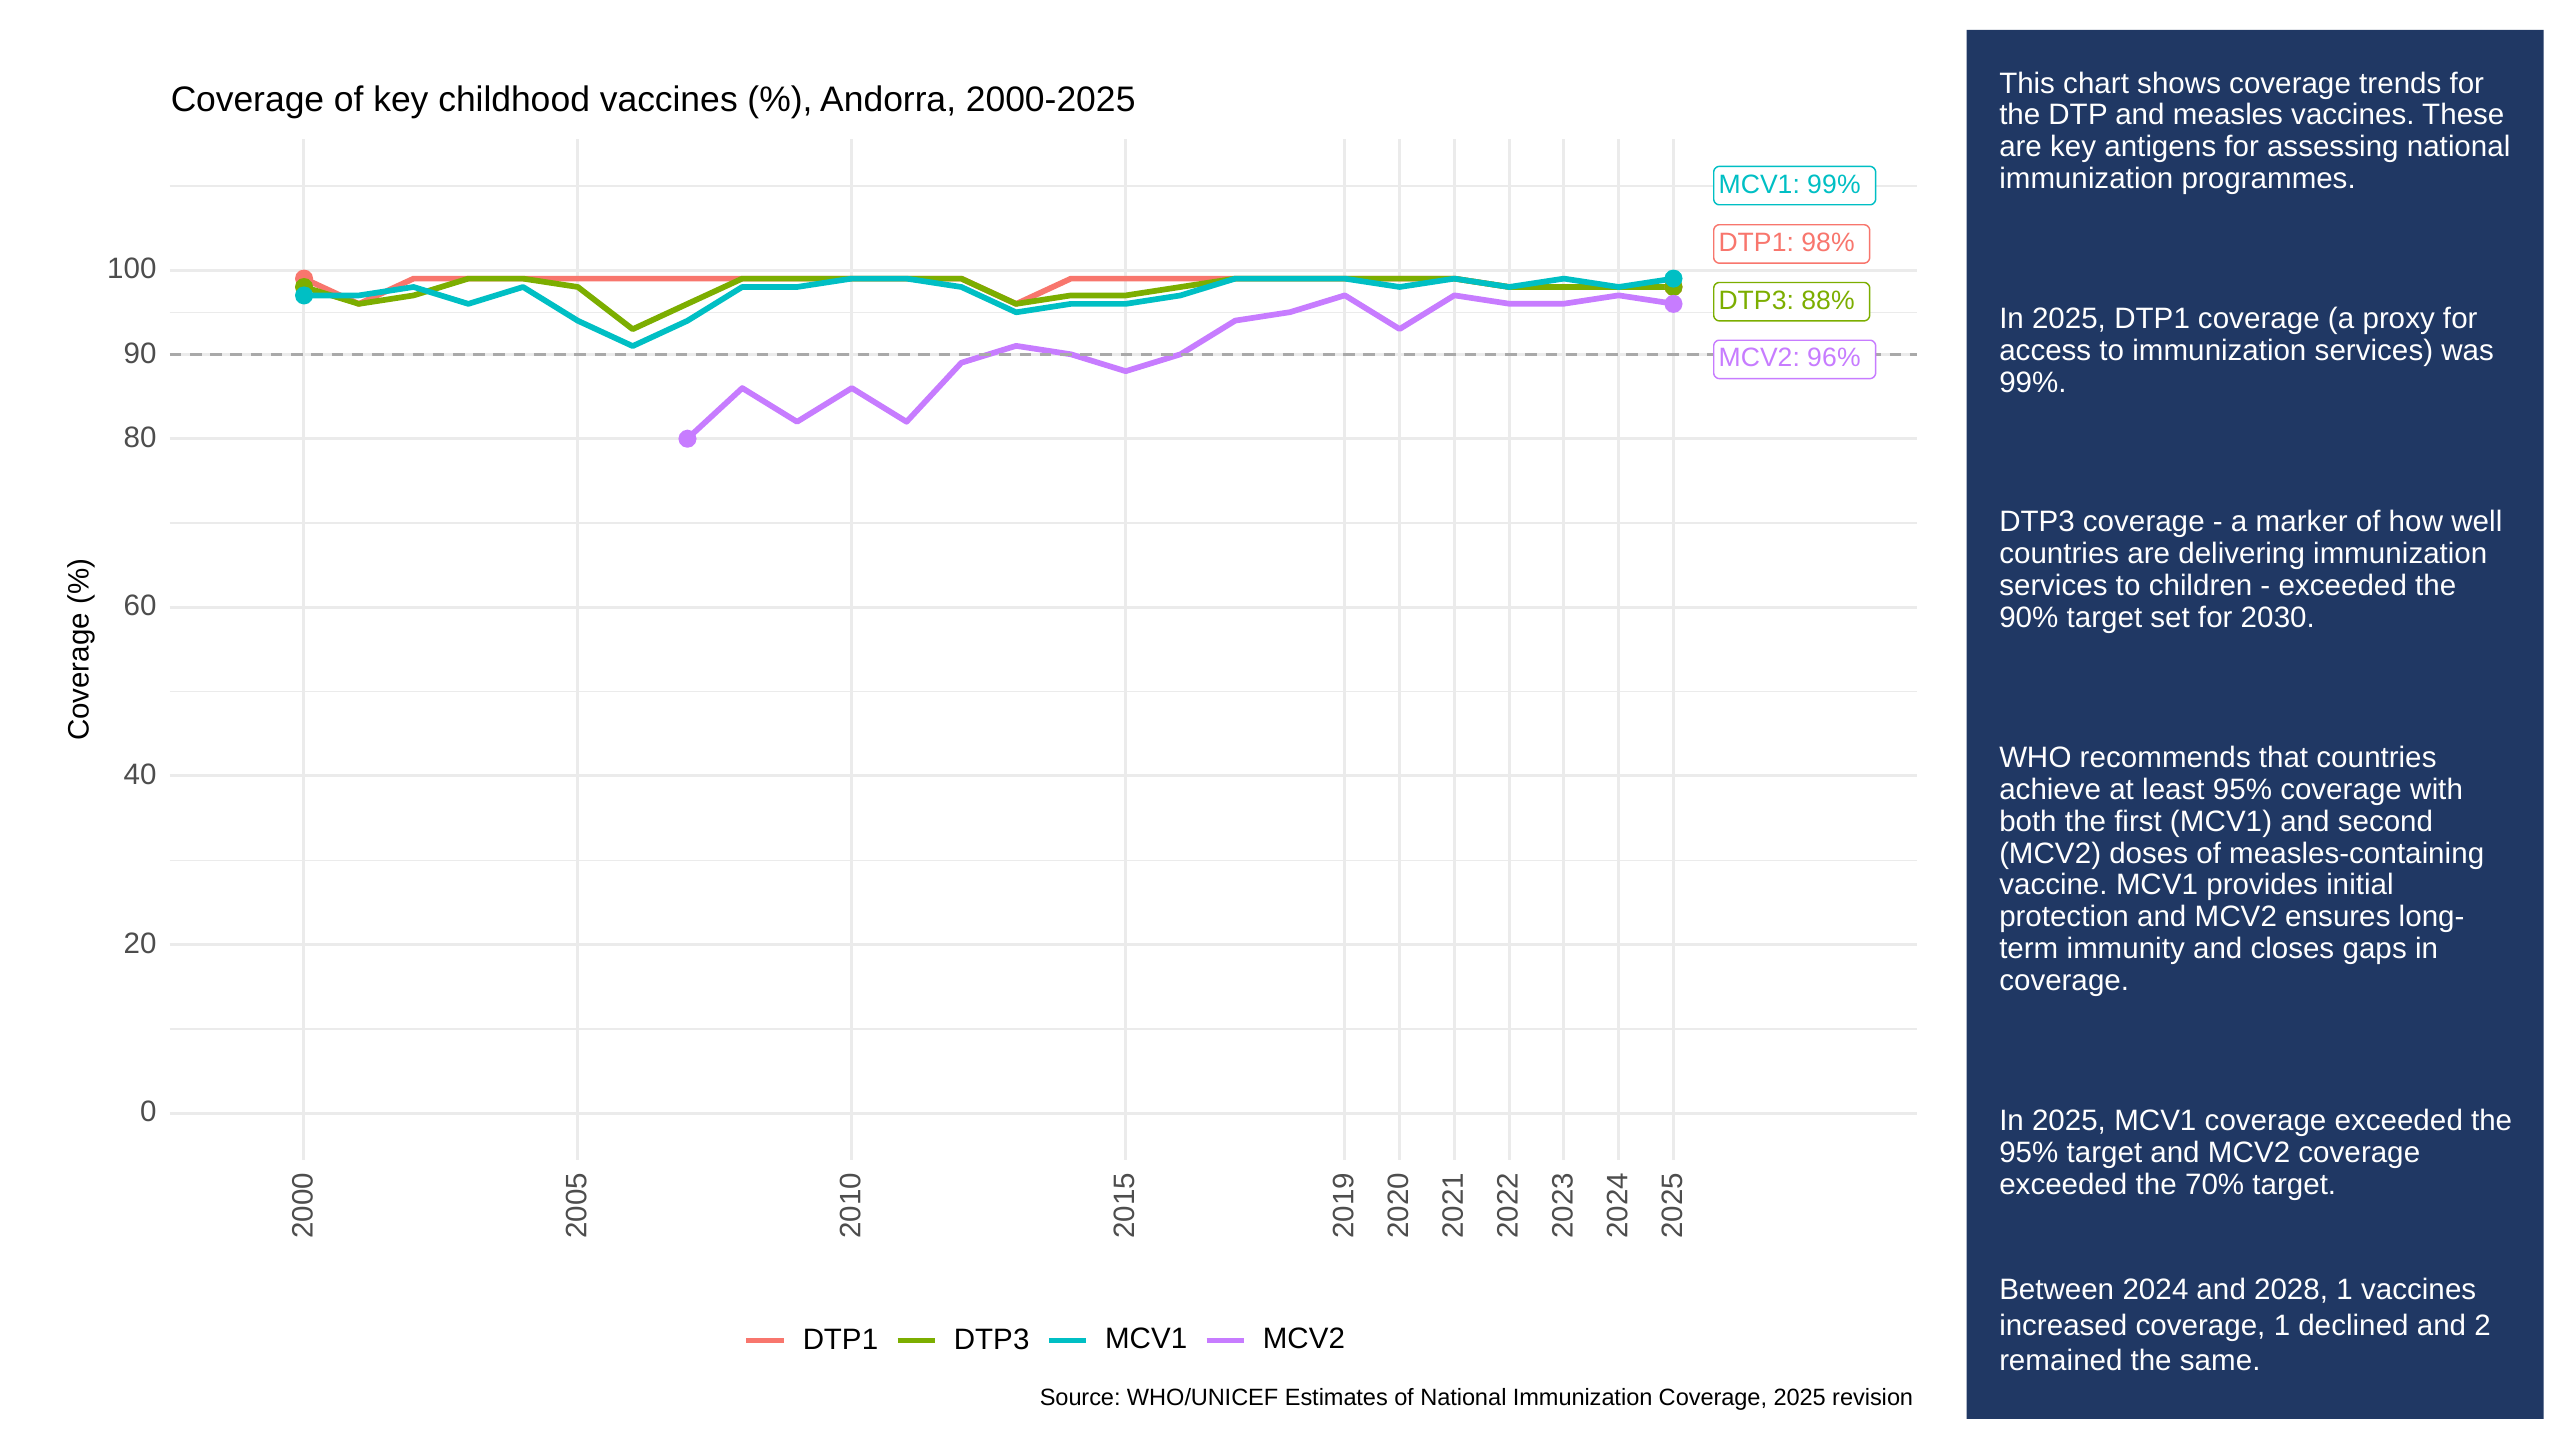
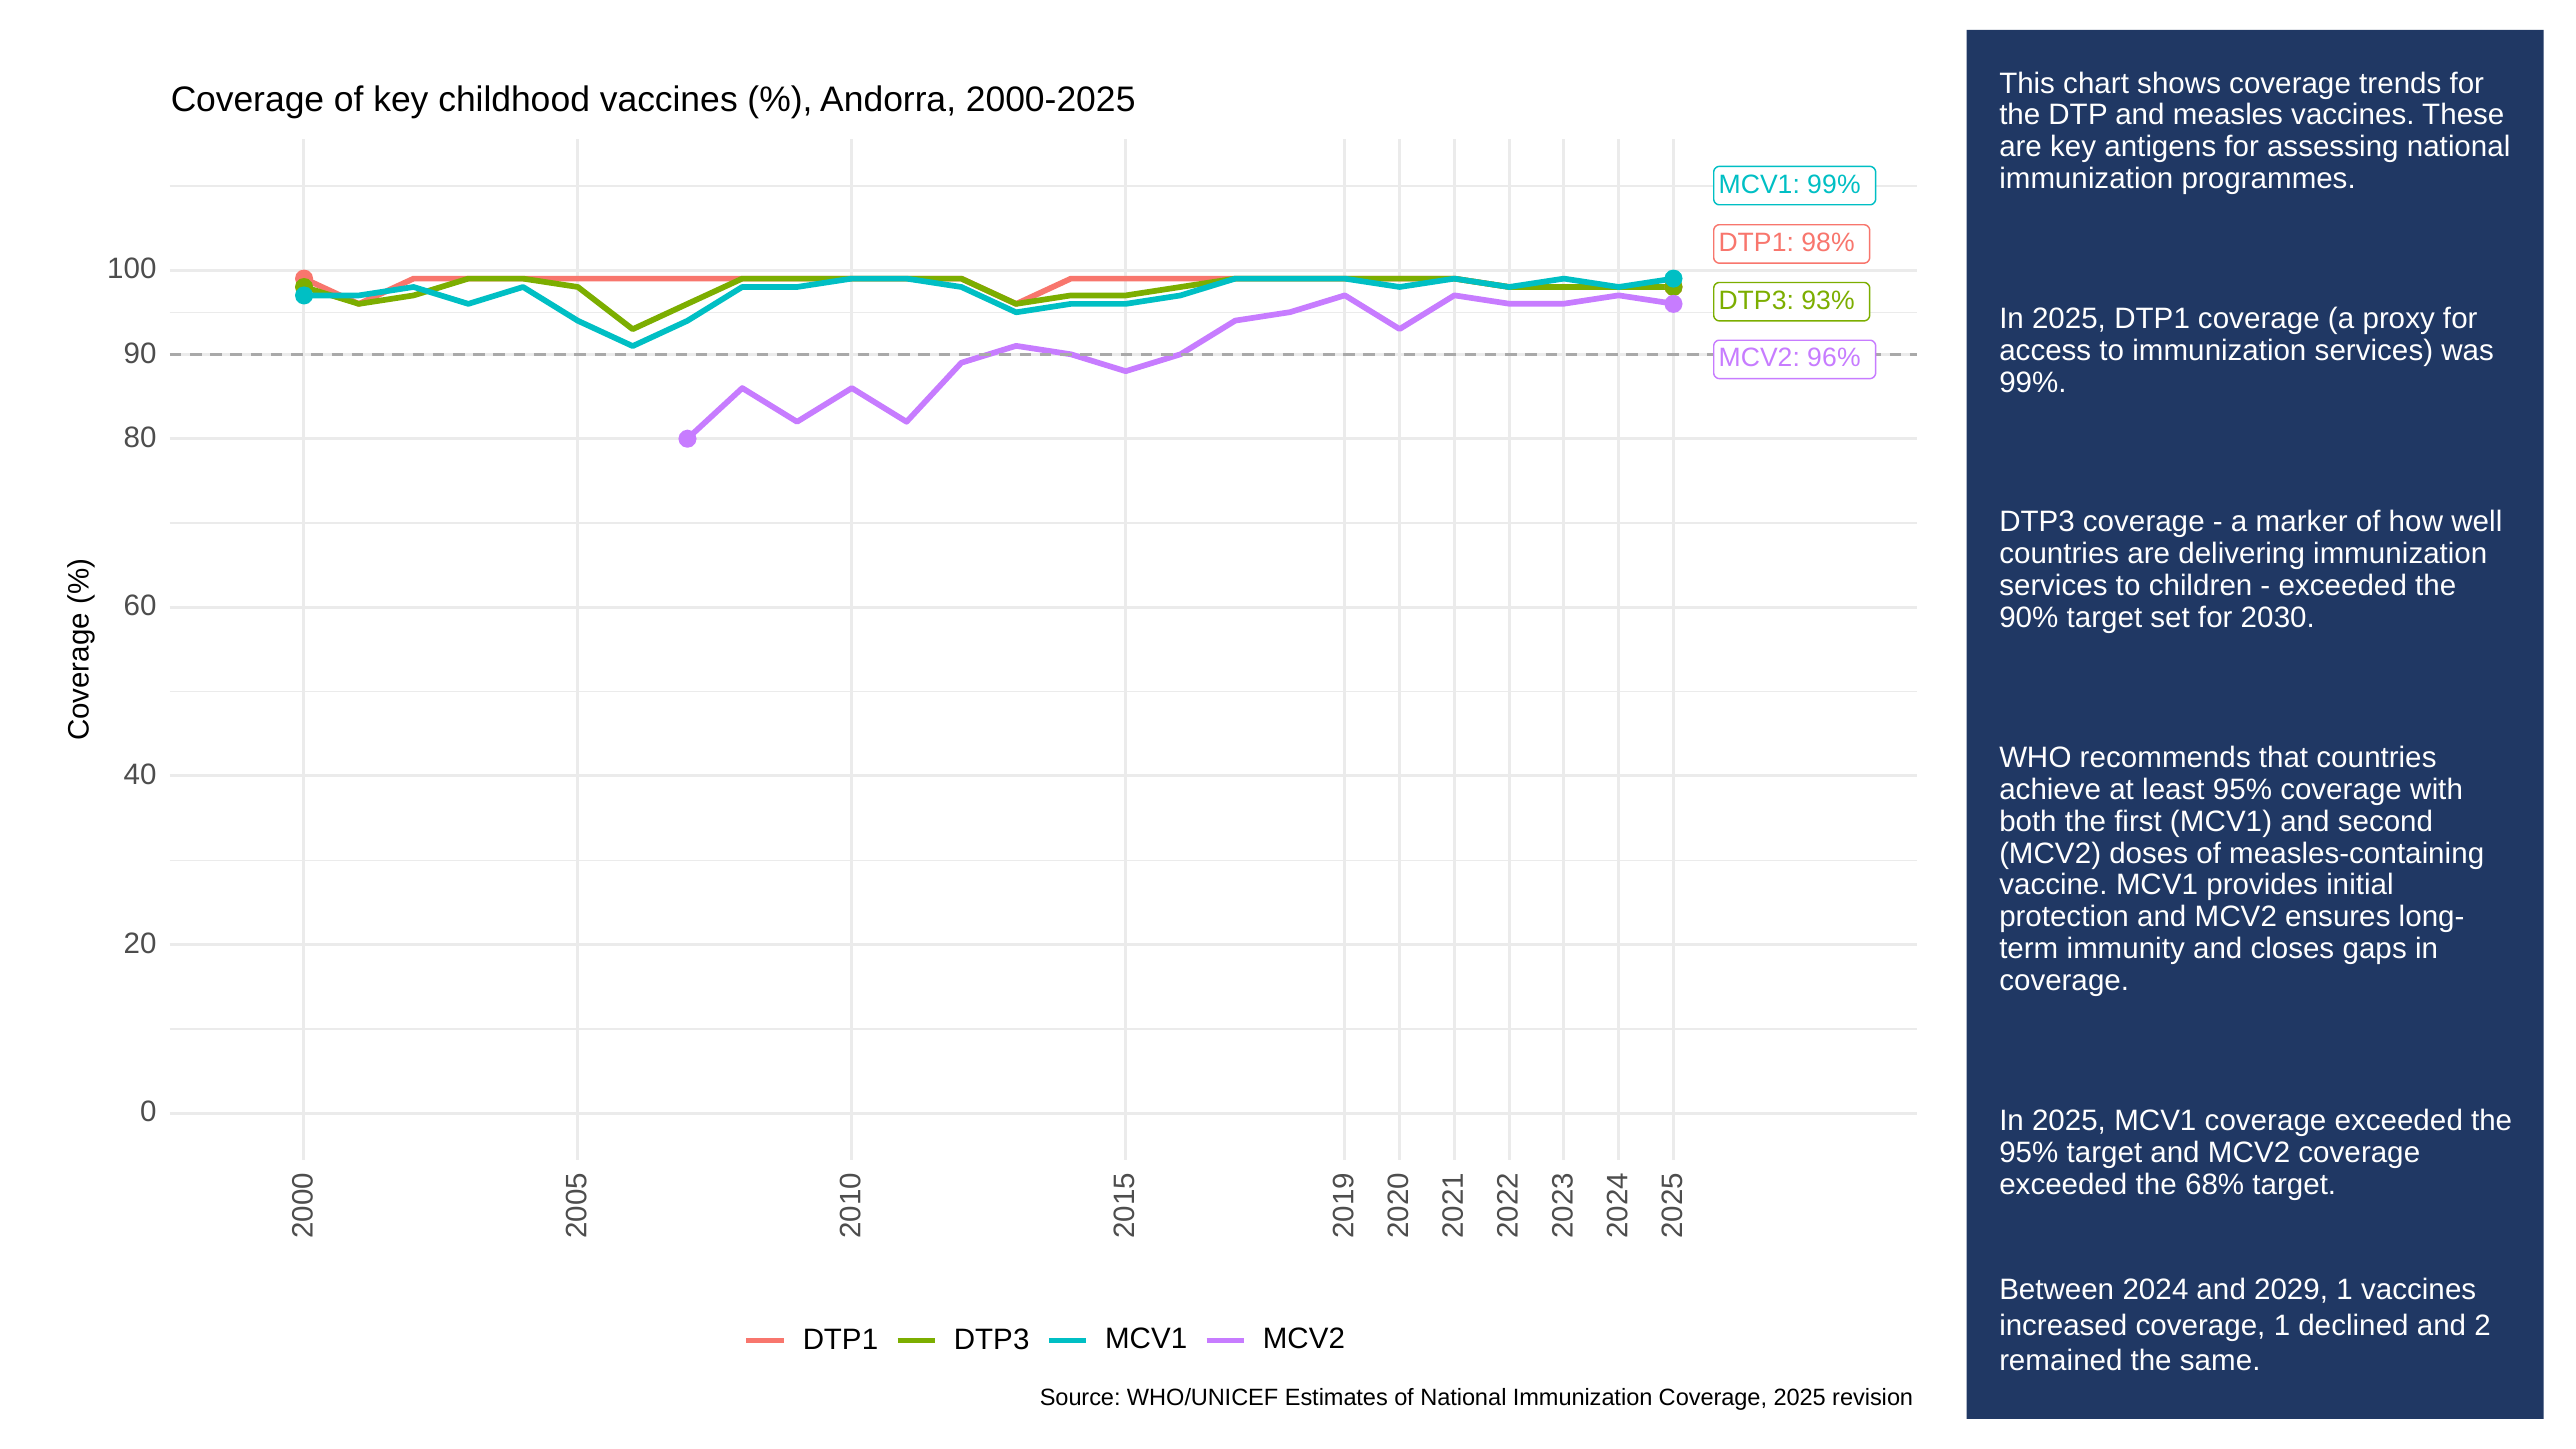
88%: 88% -> 93%
70%: 70% -> 68%
2028: 2028 -> 2029
